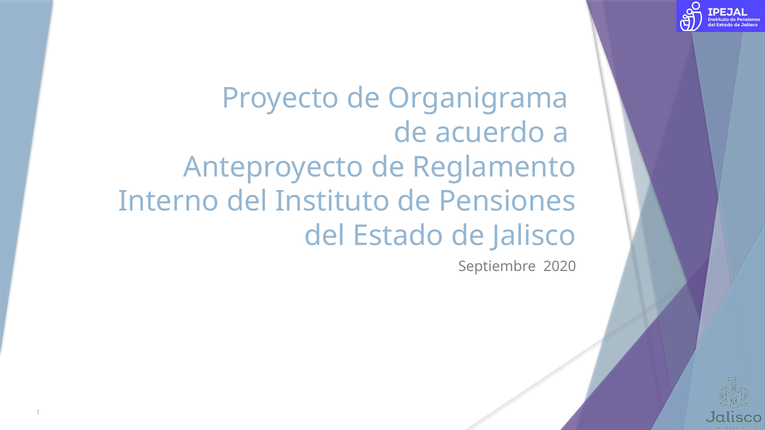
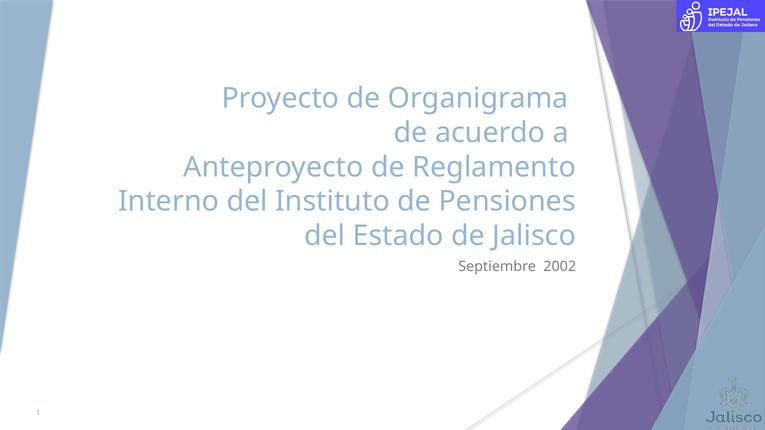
2020: 2020 -> 2002
